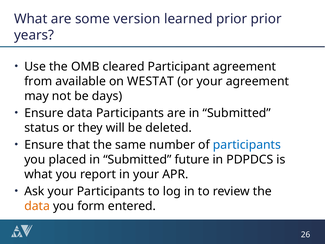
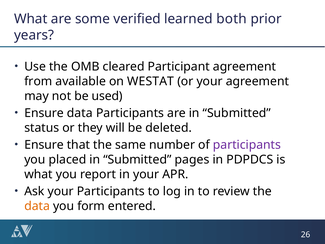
version: version -> verified
learned prior: prior -> both
days: days -> used
participants at (247, 145) colour: blue -> purple
future: future -> pages
